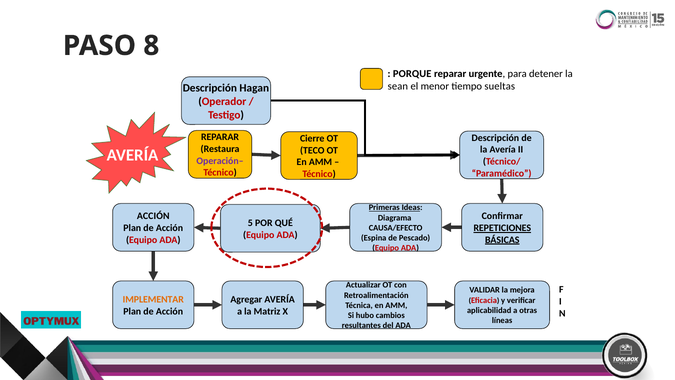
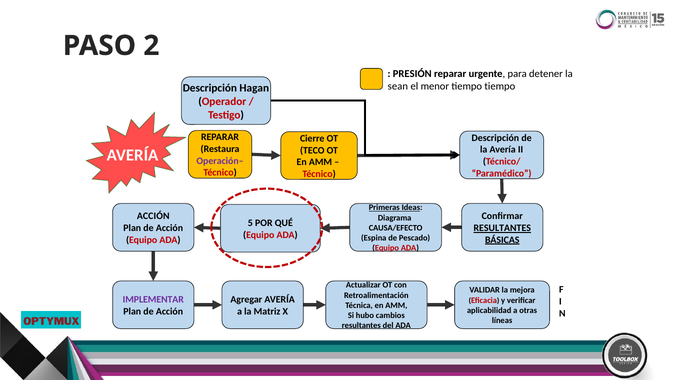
8: 8 -> 2
PORQUE: PORQUE -> PRESIÓN
tiempo sueltas: sueltas -> tiempo
REPETICIONES at (502, 228): REPETICIONES -> RESULTANTES
IMPLEMENTAR colour: orange -> purple
